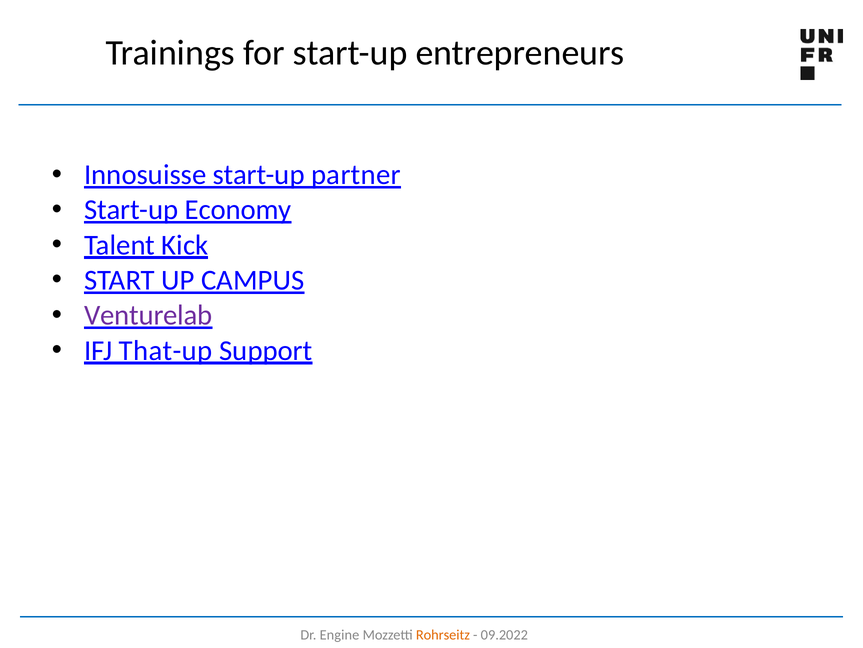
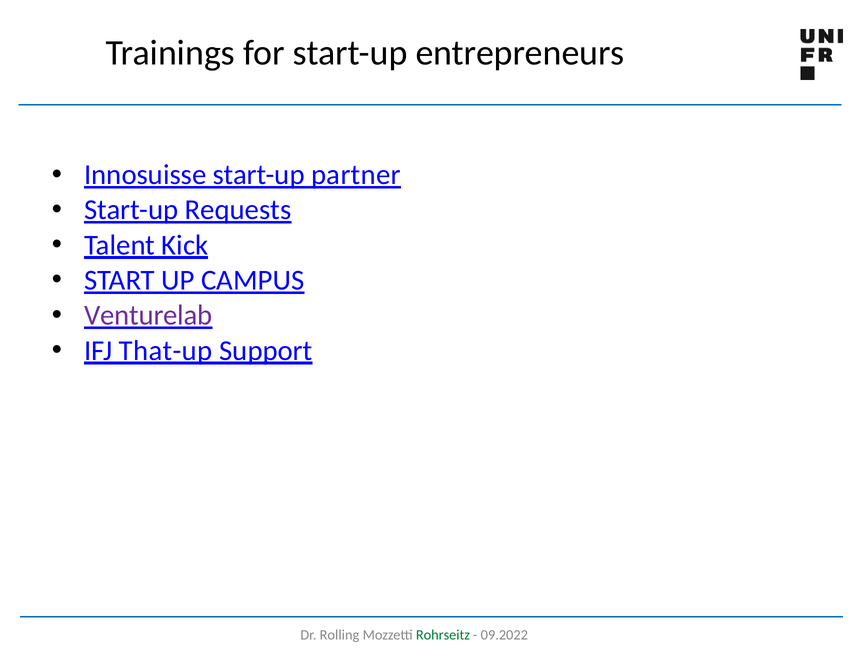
Economy: Economy -> Requests
Engine: Engine -> Rolling
Rohrseitz colour: orange -> green
